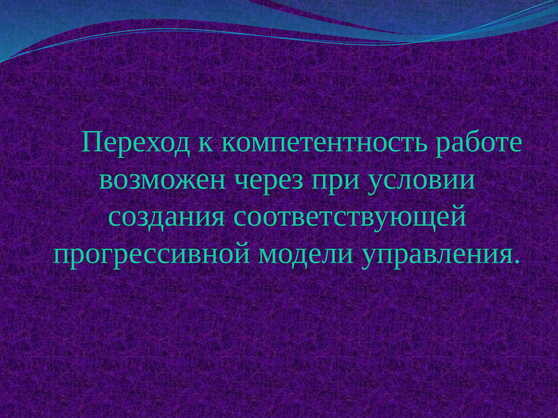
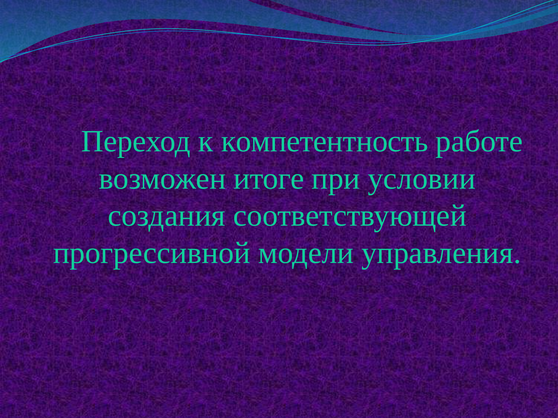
через: через -> итоге
